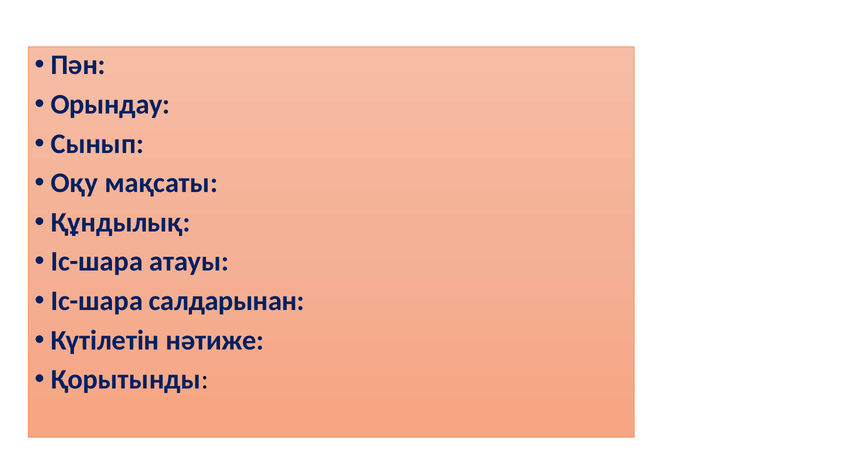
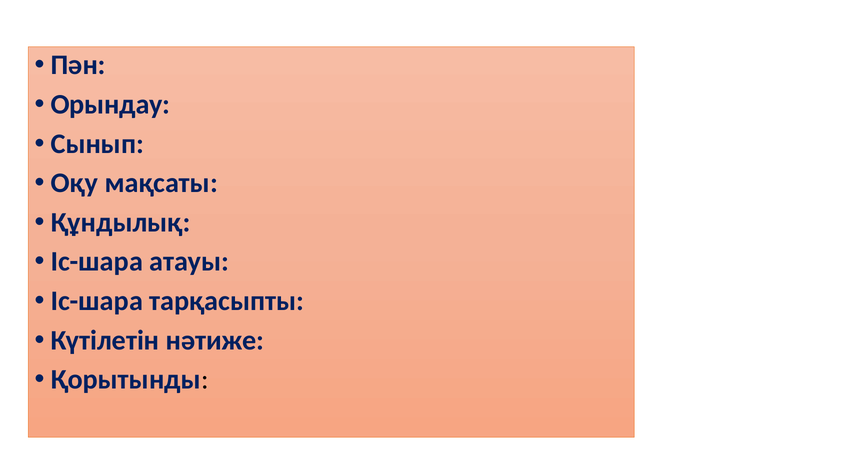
салдарынан: салдарынан -> тарқасыпты
